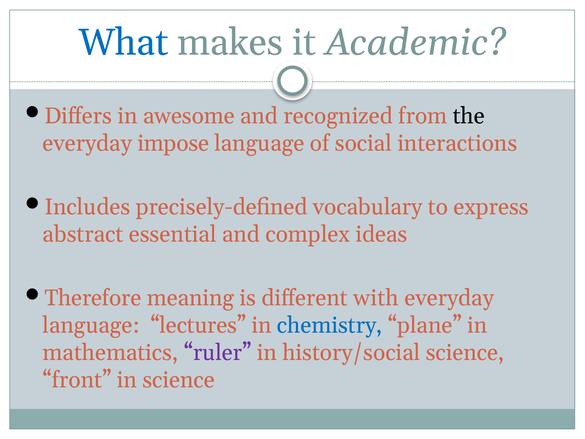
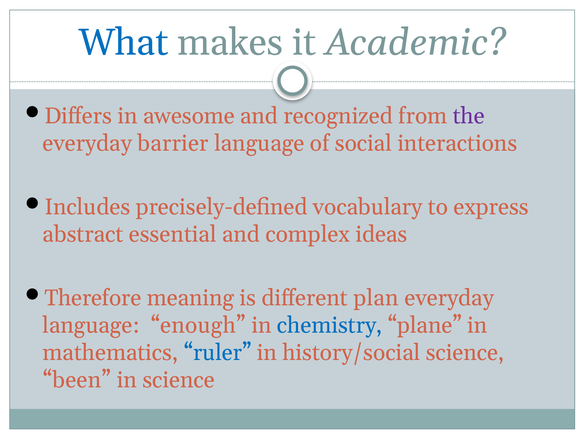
the colour: black -> purple
impose: impose -> barrier
with: with -> plan
lectures: lectures -> enough
ruler colour: purple -> blue
front: front -> been
